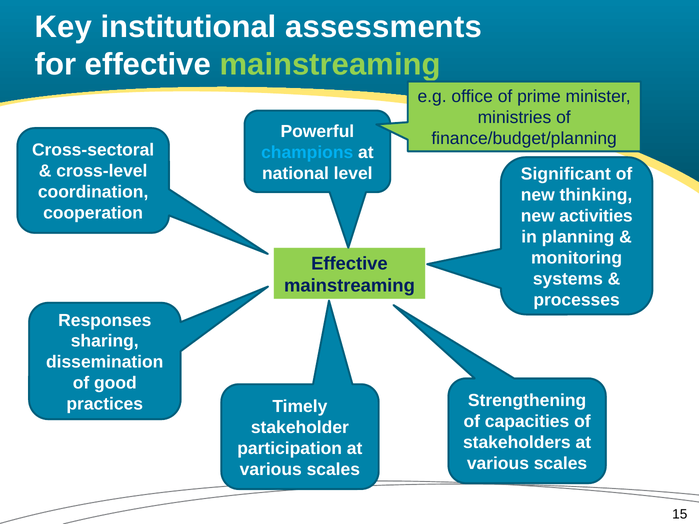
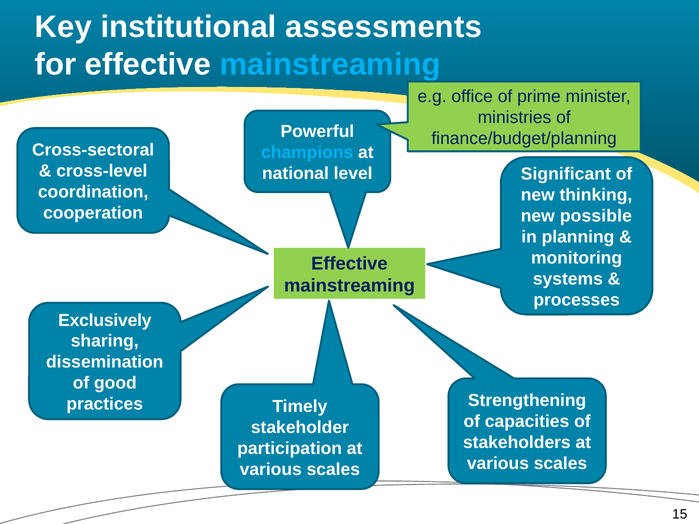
mainstreaming at (330, 64) colour: light green -> light blue
activities: activities -> possible
Responses: Responses -> Exclusively
